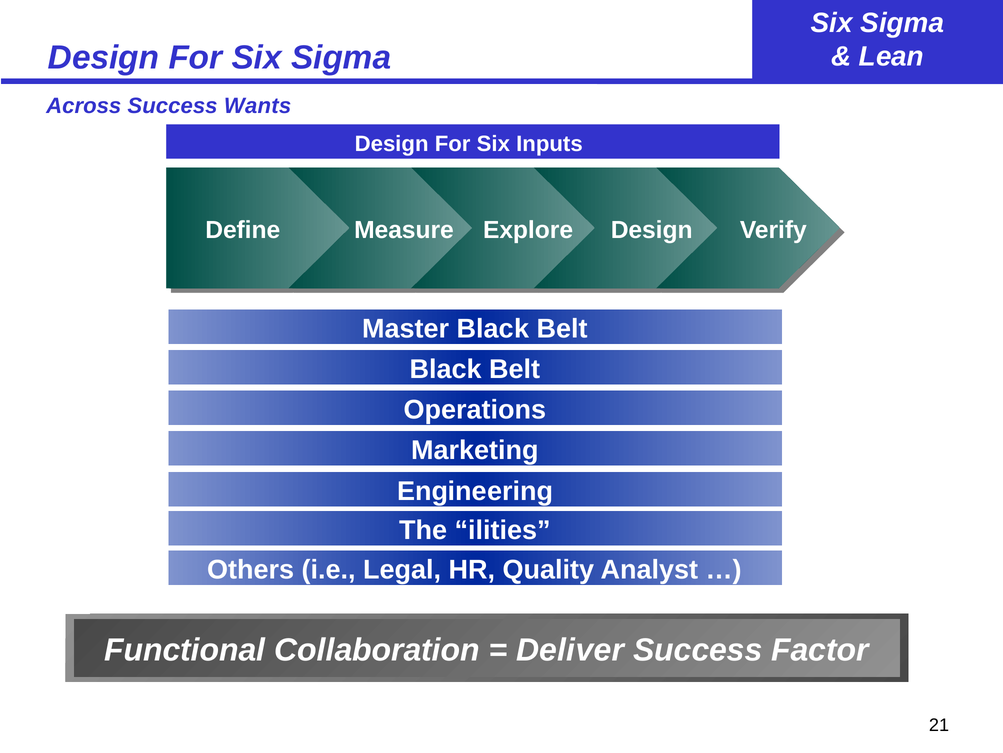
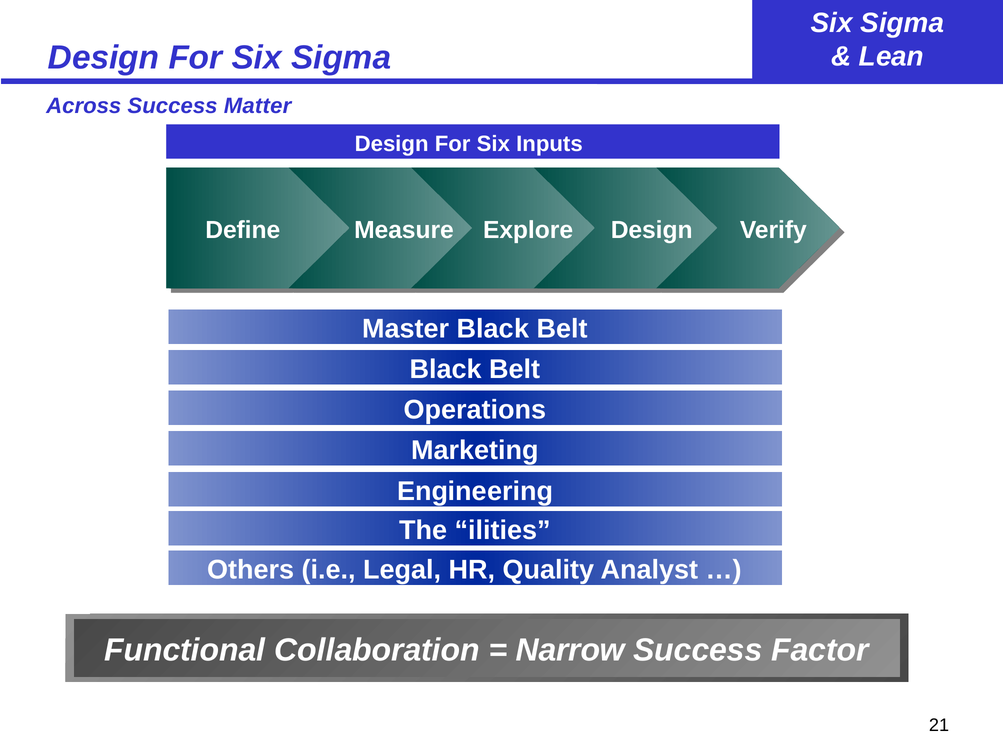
Wants: Wants -> Matter
Deliver: Deliver -> Narrow
